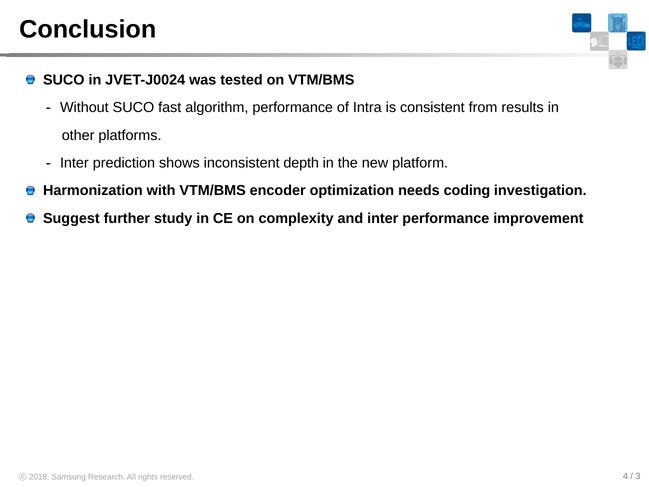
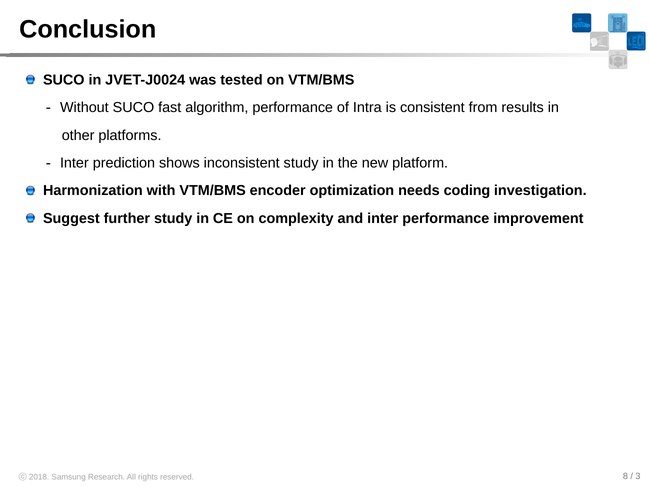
inconsistent depth: depth -> study
4: 4 -> 8
